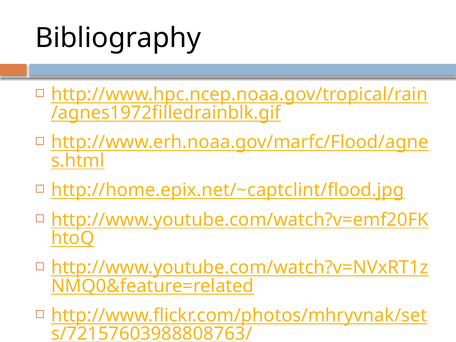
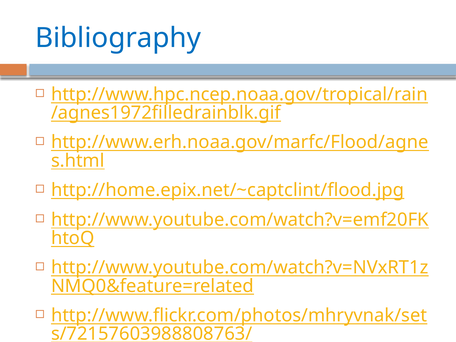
Bibliography colour: black -> blue
